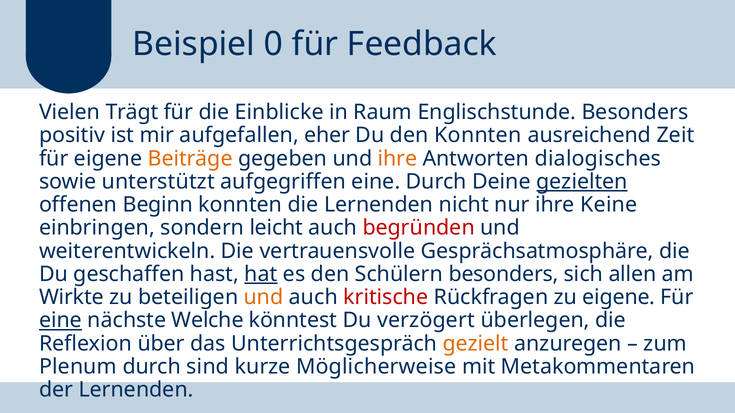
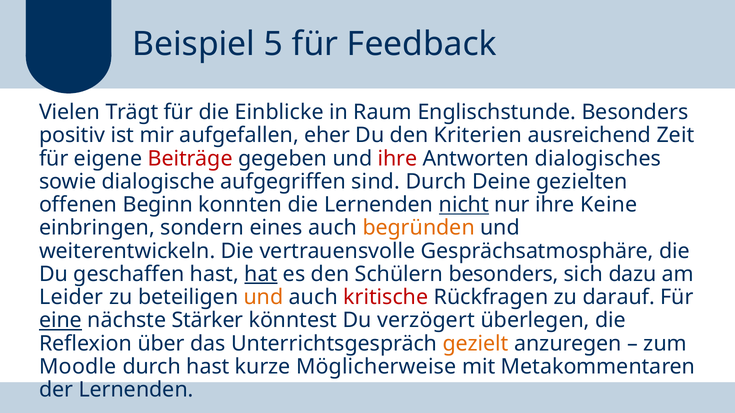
0: 0 -> 5
den Konnten: Konnten -> Kriterien
Beiträge colour: orange -> red
ihre at (397, 159) colour: orange -> red
unterstützt: unterstützt -> dialogische
aufgegriffen eine: eine -> sind
gezielten underline: present -> none
nicht underline: none -> present
leicht: leicht -> eines
begründen colour: red -> orange
allen: allen -> dazu
Wirkte: Wirkte -> Leider
zu eigene: eigene -> darauf
Welche: Welche -> Stärker
Plenum: Plenum -> Moodle
durch sind: sind -> hast
